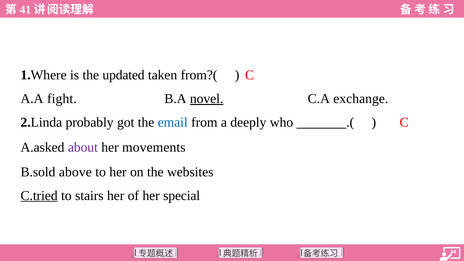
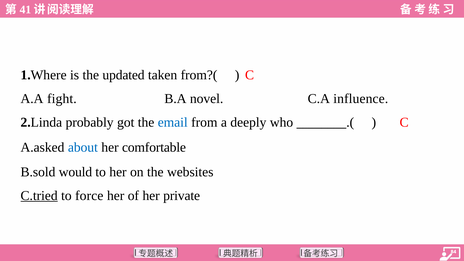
novel underline: present -> none
exchange: exchange -> influence
about colour: purple -> blue
movements: movements -> comfortable
above: above -> would
stairs: stairs -> force
special: special -> private
